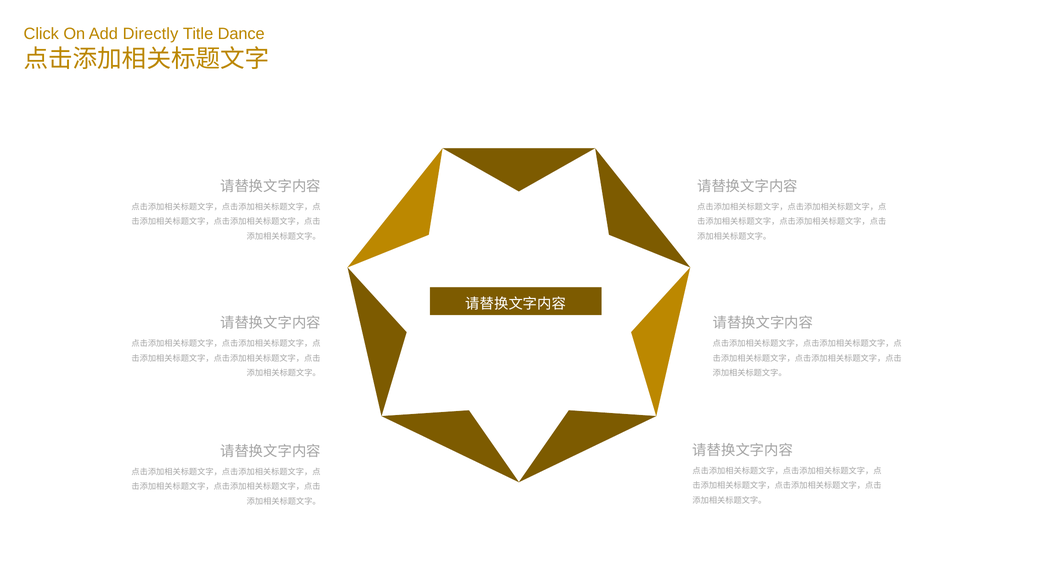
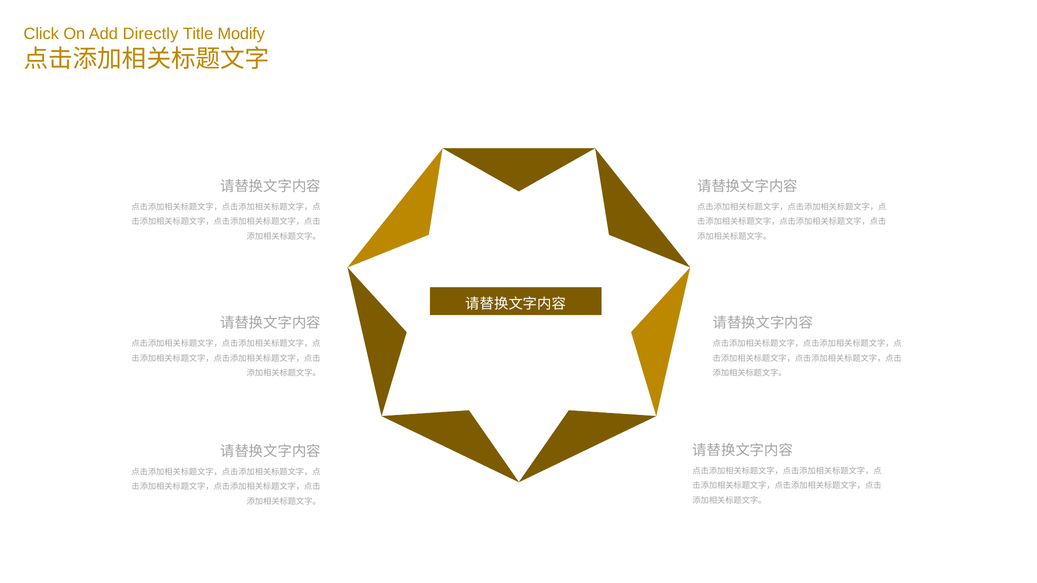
Dance: Dance -> Modify
